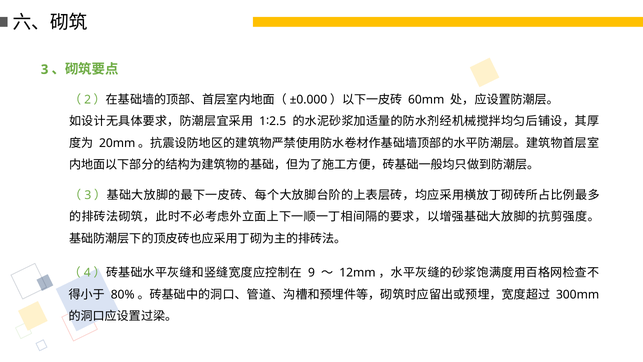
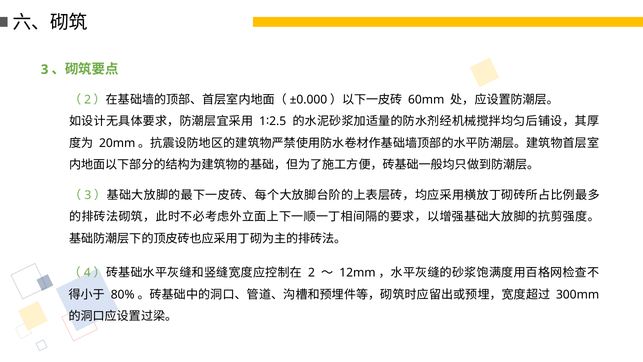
9: 9 -> 2
